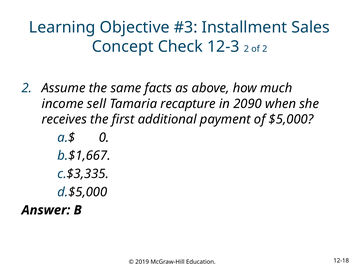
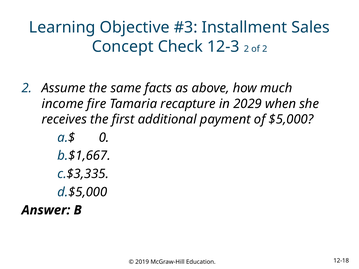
sell: sell -> fire
2090: 2090 -> 2029
